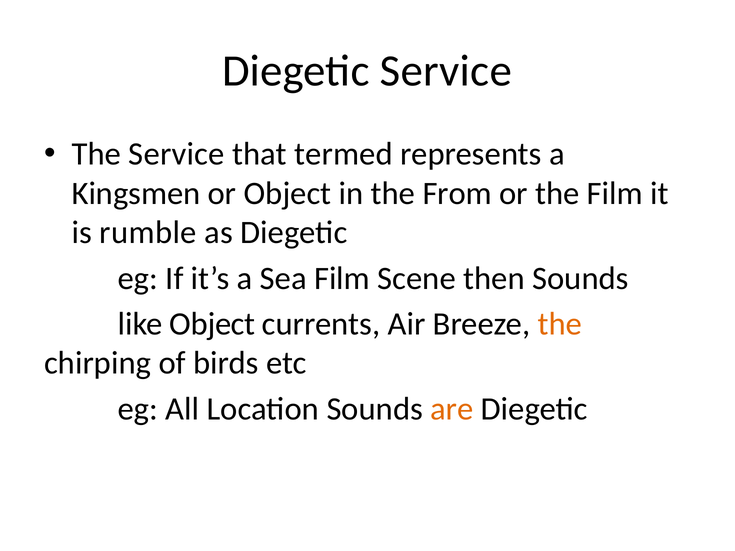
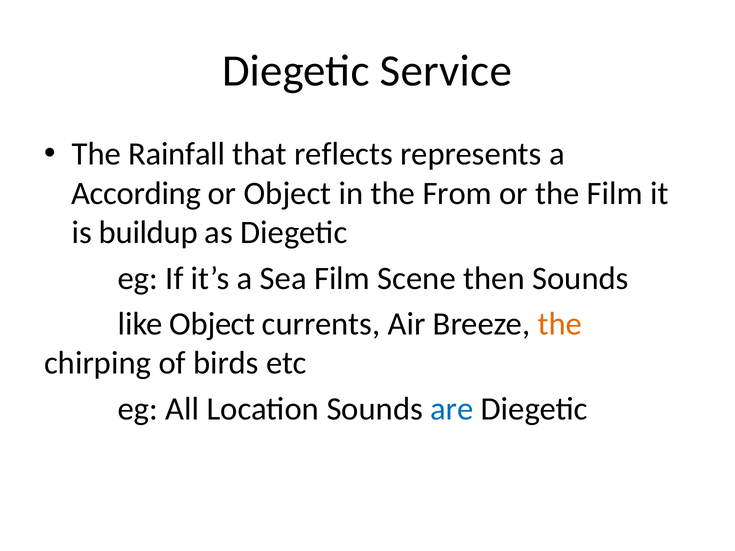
The Service: Service -> Rainfall
termed: termed -> reflects
Kingsmen: Kingsmen -> According
rumble: rumble -> buildup
are colour: orange -> blue
